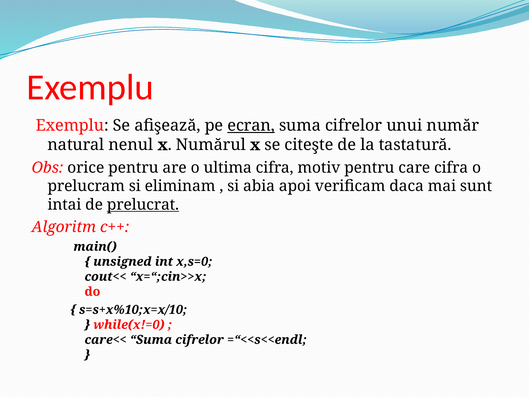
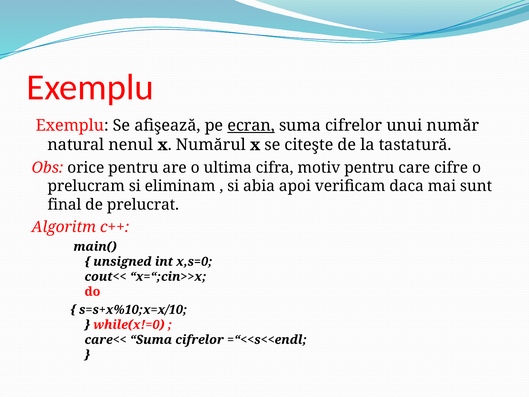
care cifra: cifra -> cifre
intai: intai -> final
prelucrat underline: present -> none
